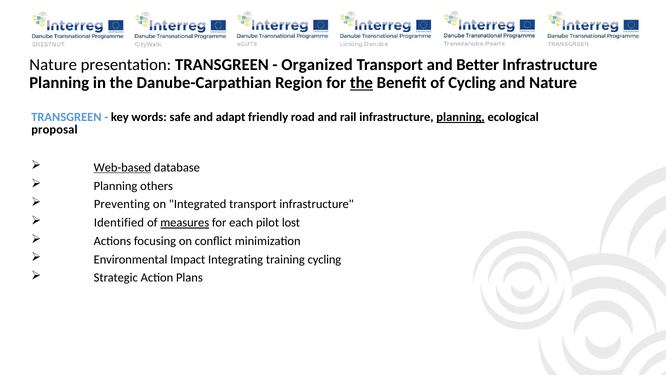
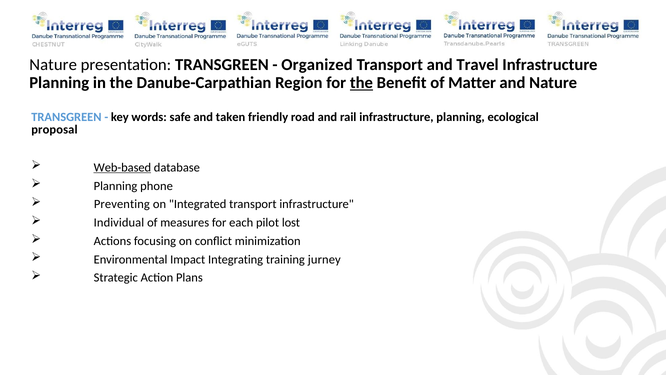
Better: Better -> Travel
of Cycling: Cycling -> Matter
adapt: adapt -> taken
planning at (461, 117) underline: present -> none
others: others -> phone
Identified: Identified -> Individual
measures underline: present -> none
training cycling: cycling -> jurney
